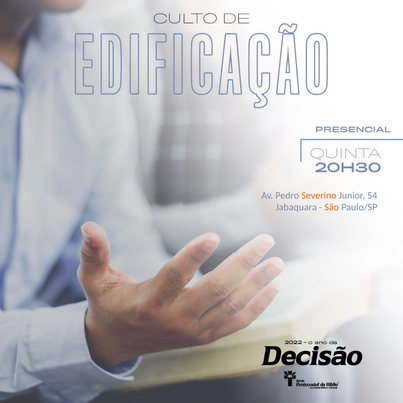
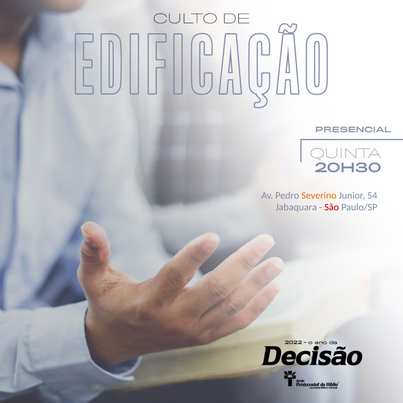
São colour: orange -> red
